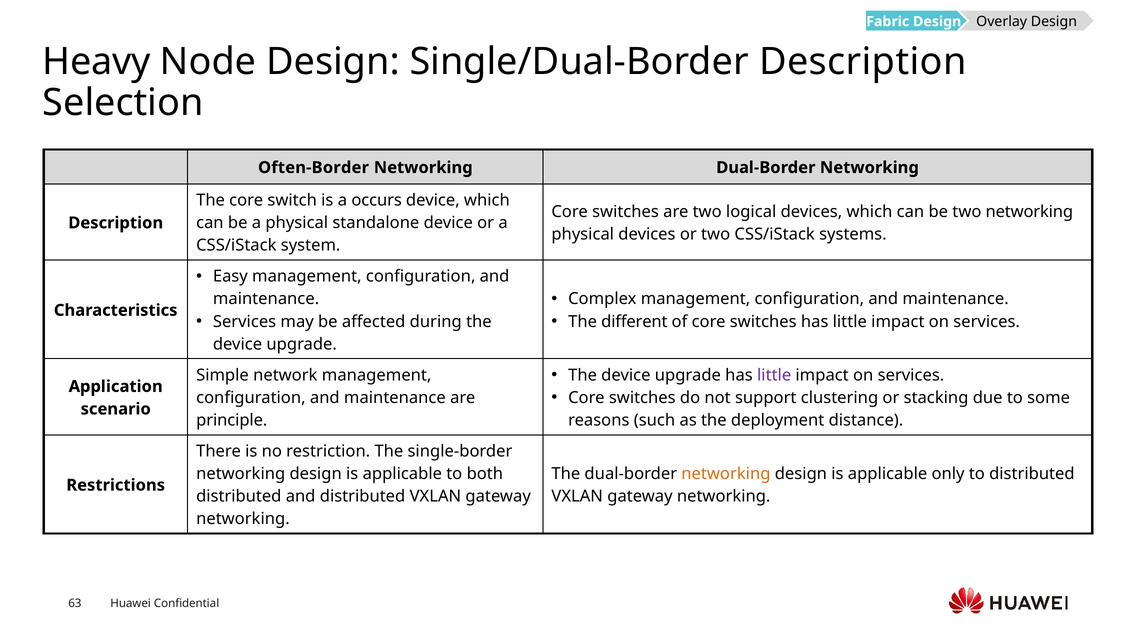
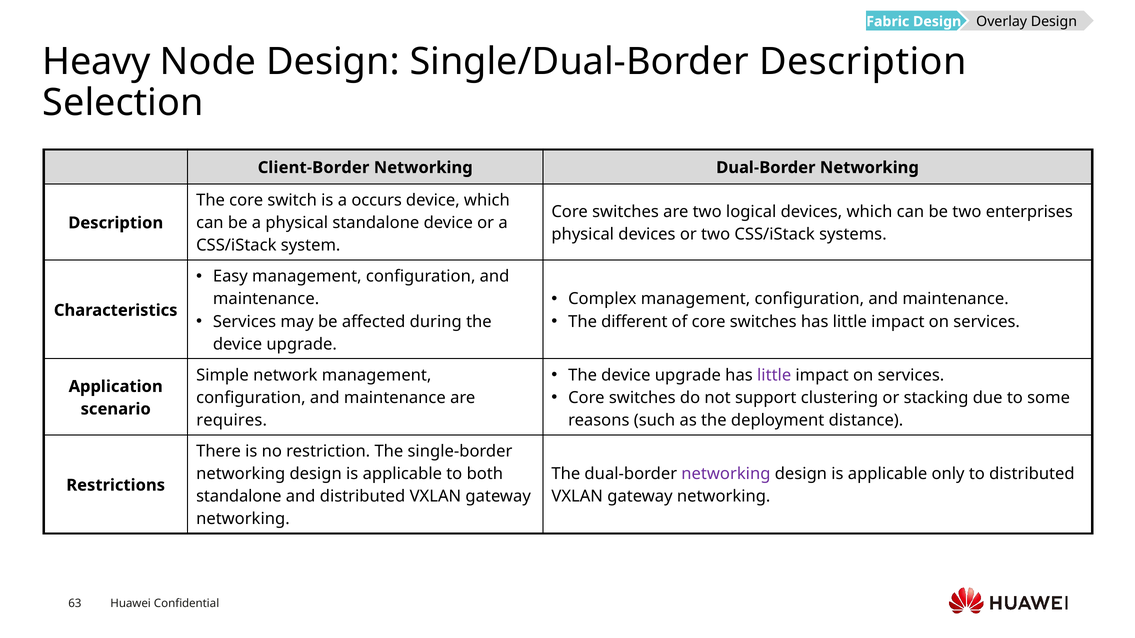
Often-Border: Often-Border -> Client-Border
two networking: networking -> enterprises
principle: principle -> requires
networking at (726, 474) colour: orange -> purple
distributed at (239, 497): distributed -> standalone
